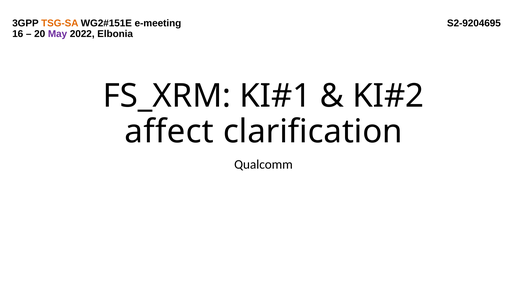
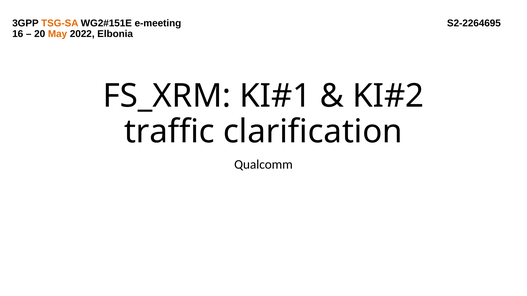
S2-9204695: S2-9204695 -> S2-2264695
May colour: purple -> orange
affect: affect -> traffic
